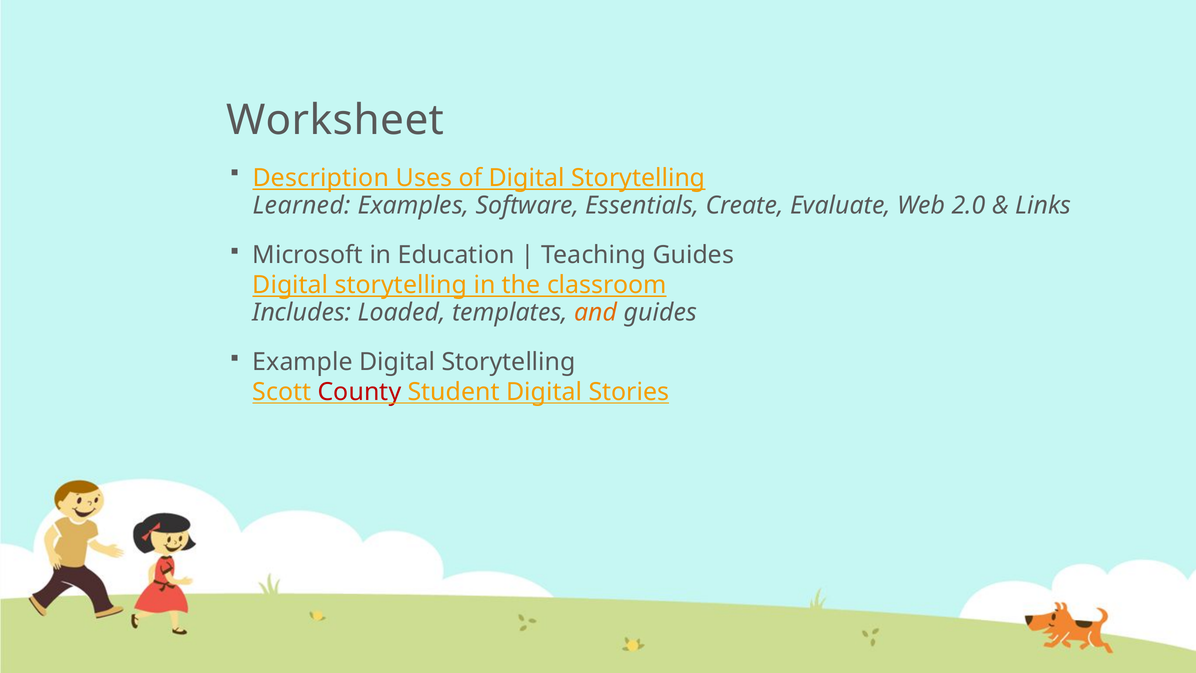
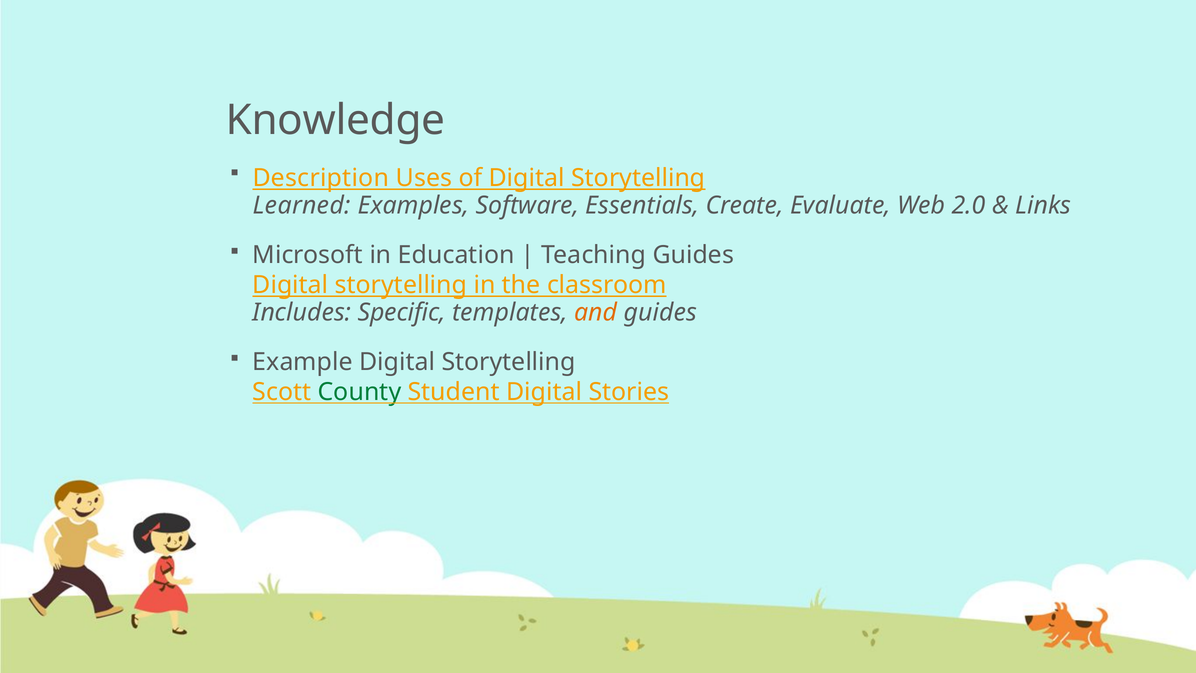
Worksheet: Worksheet -> Knowledge
Loaded: Loaded -> Specific
County colour: red -> green
